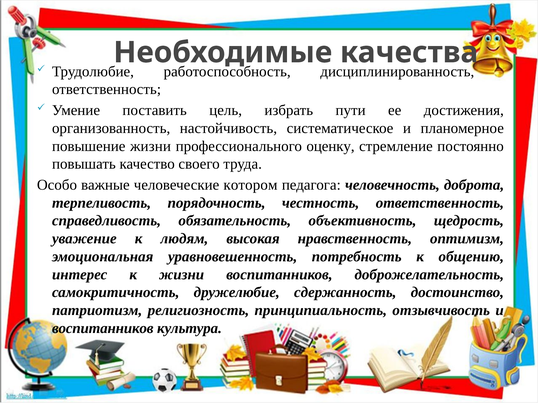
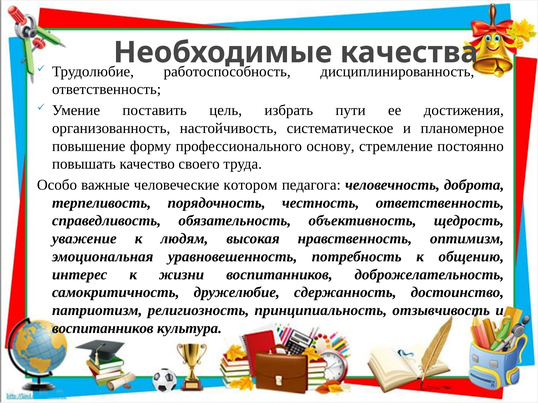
повышение жизни: жизни -> форму
оценку: оценку -> основу
